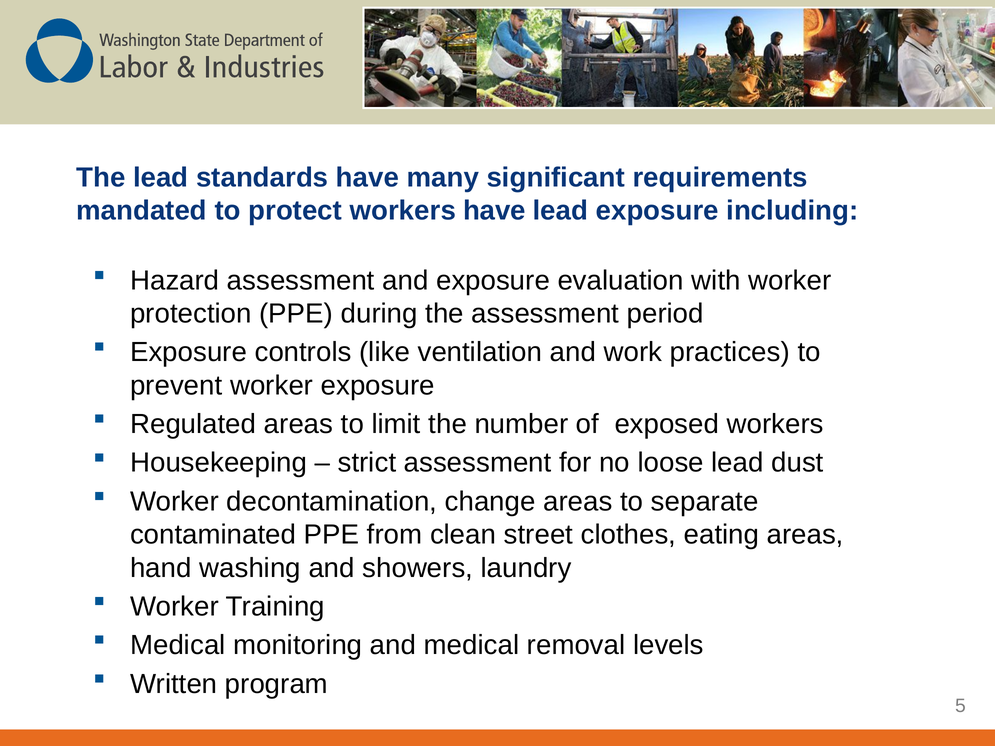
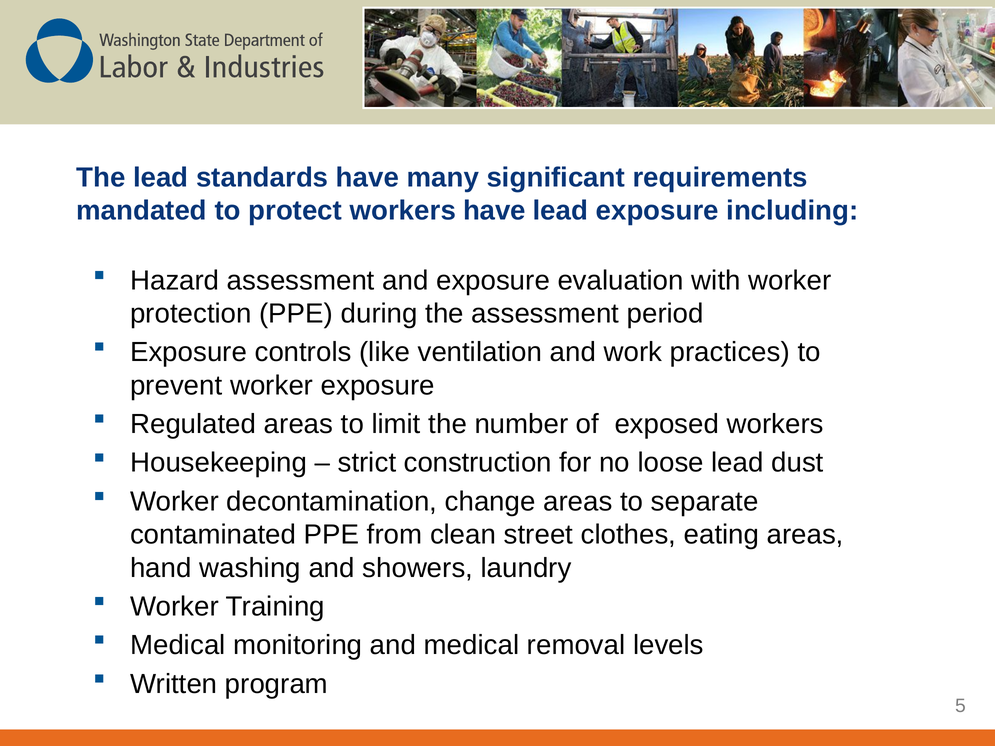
strict assessment: assessment -> construction
